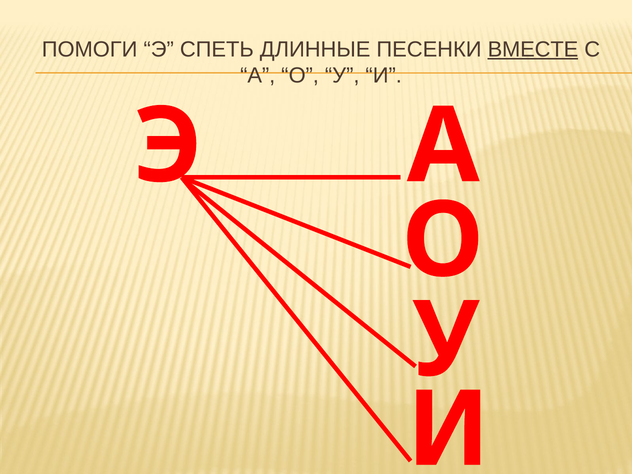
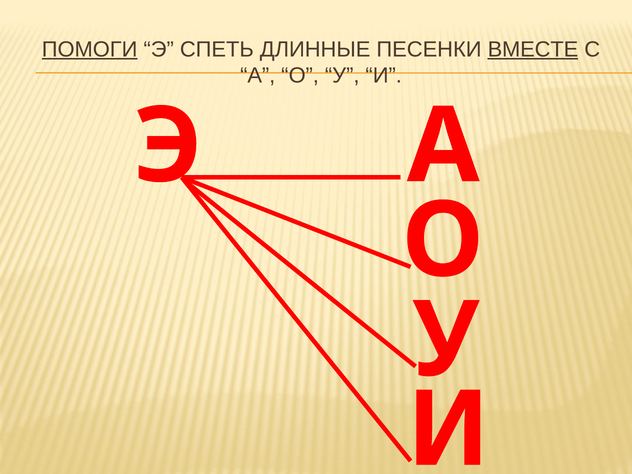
ПОМОГИ underline: none -> present
